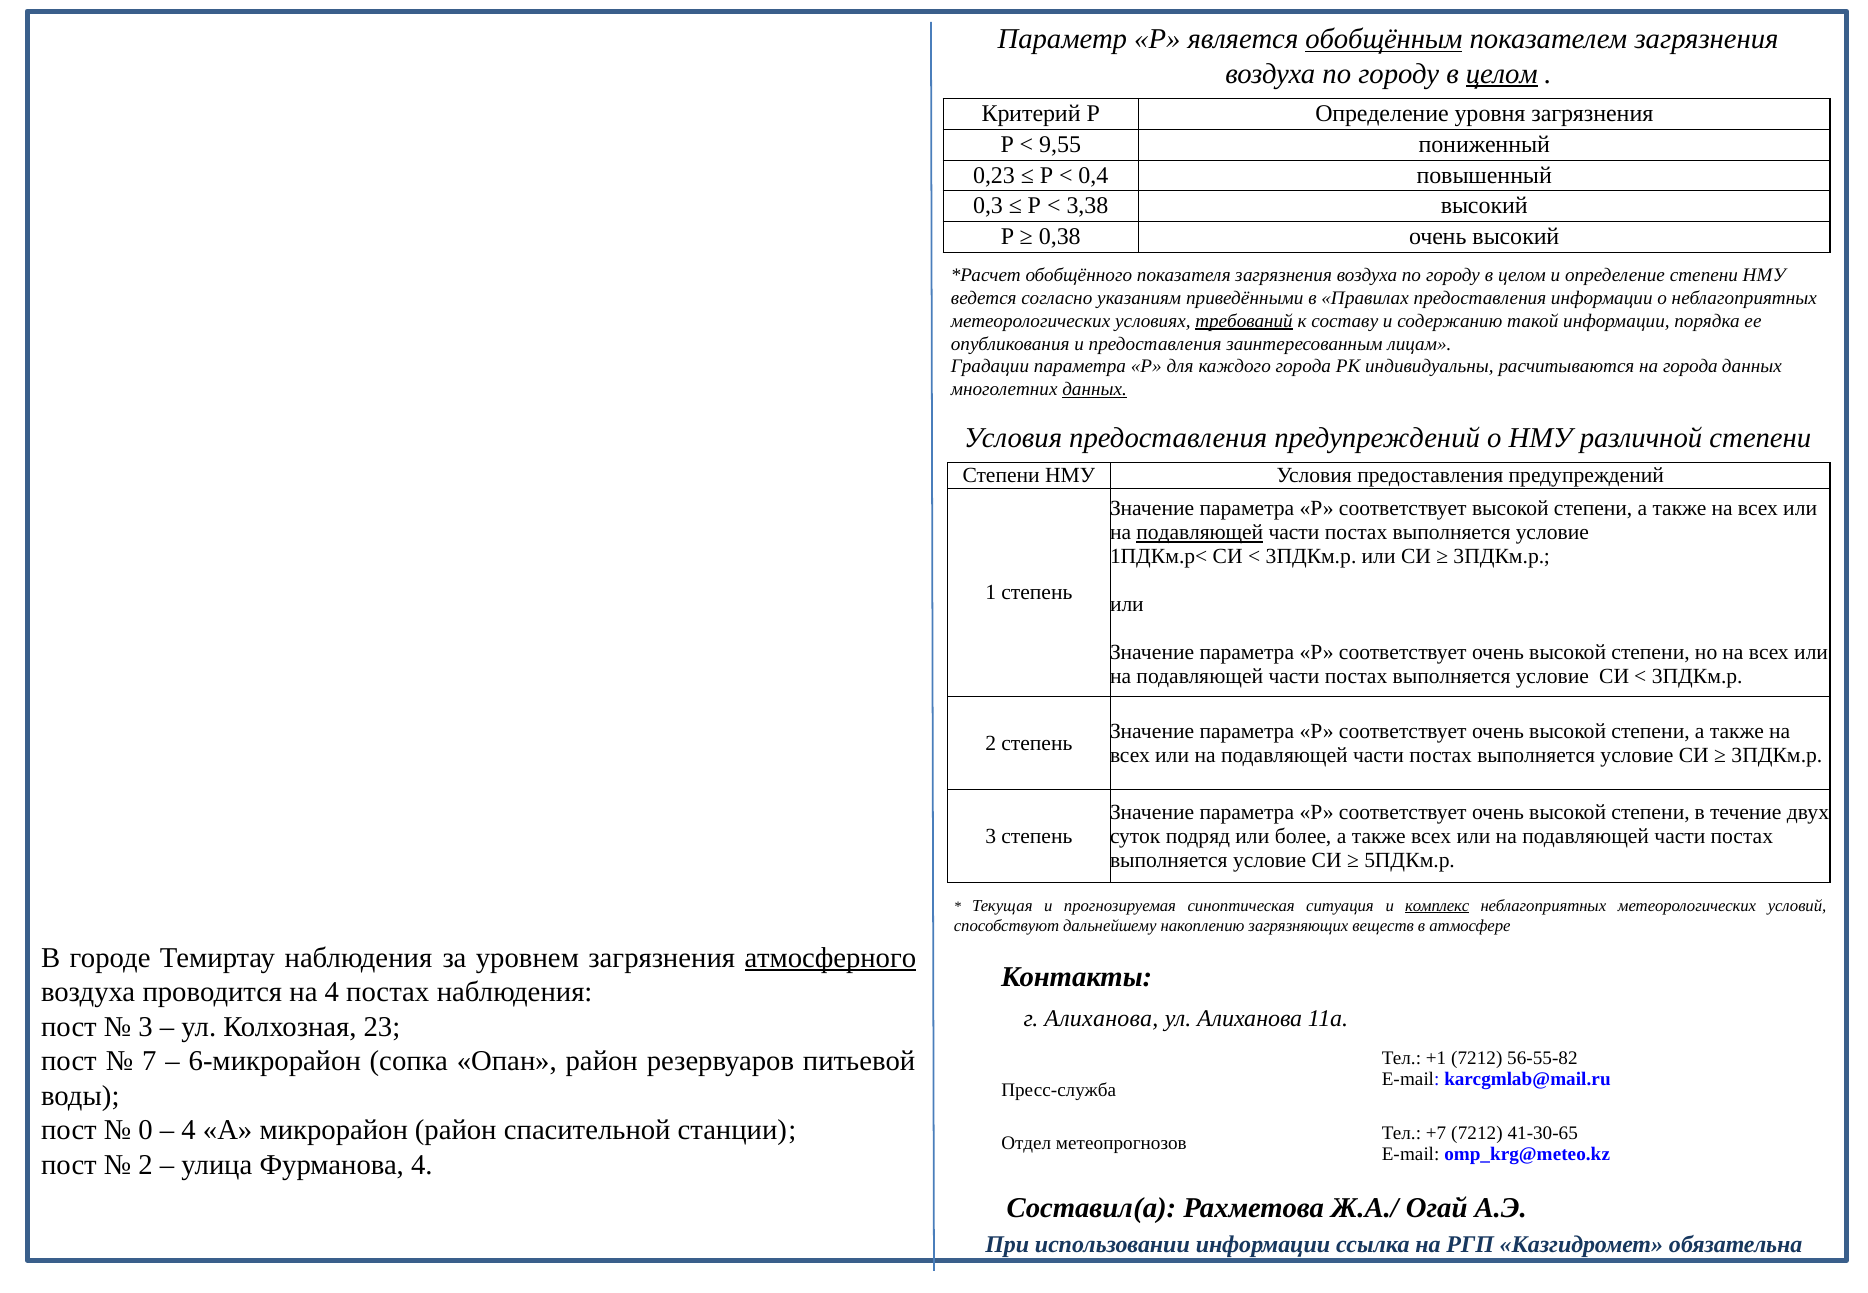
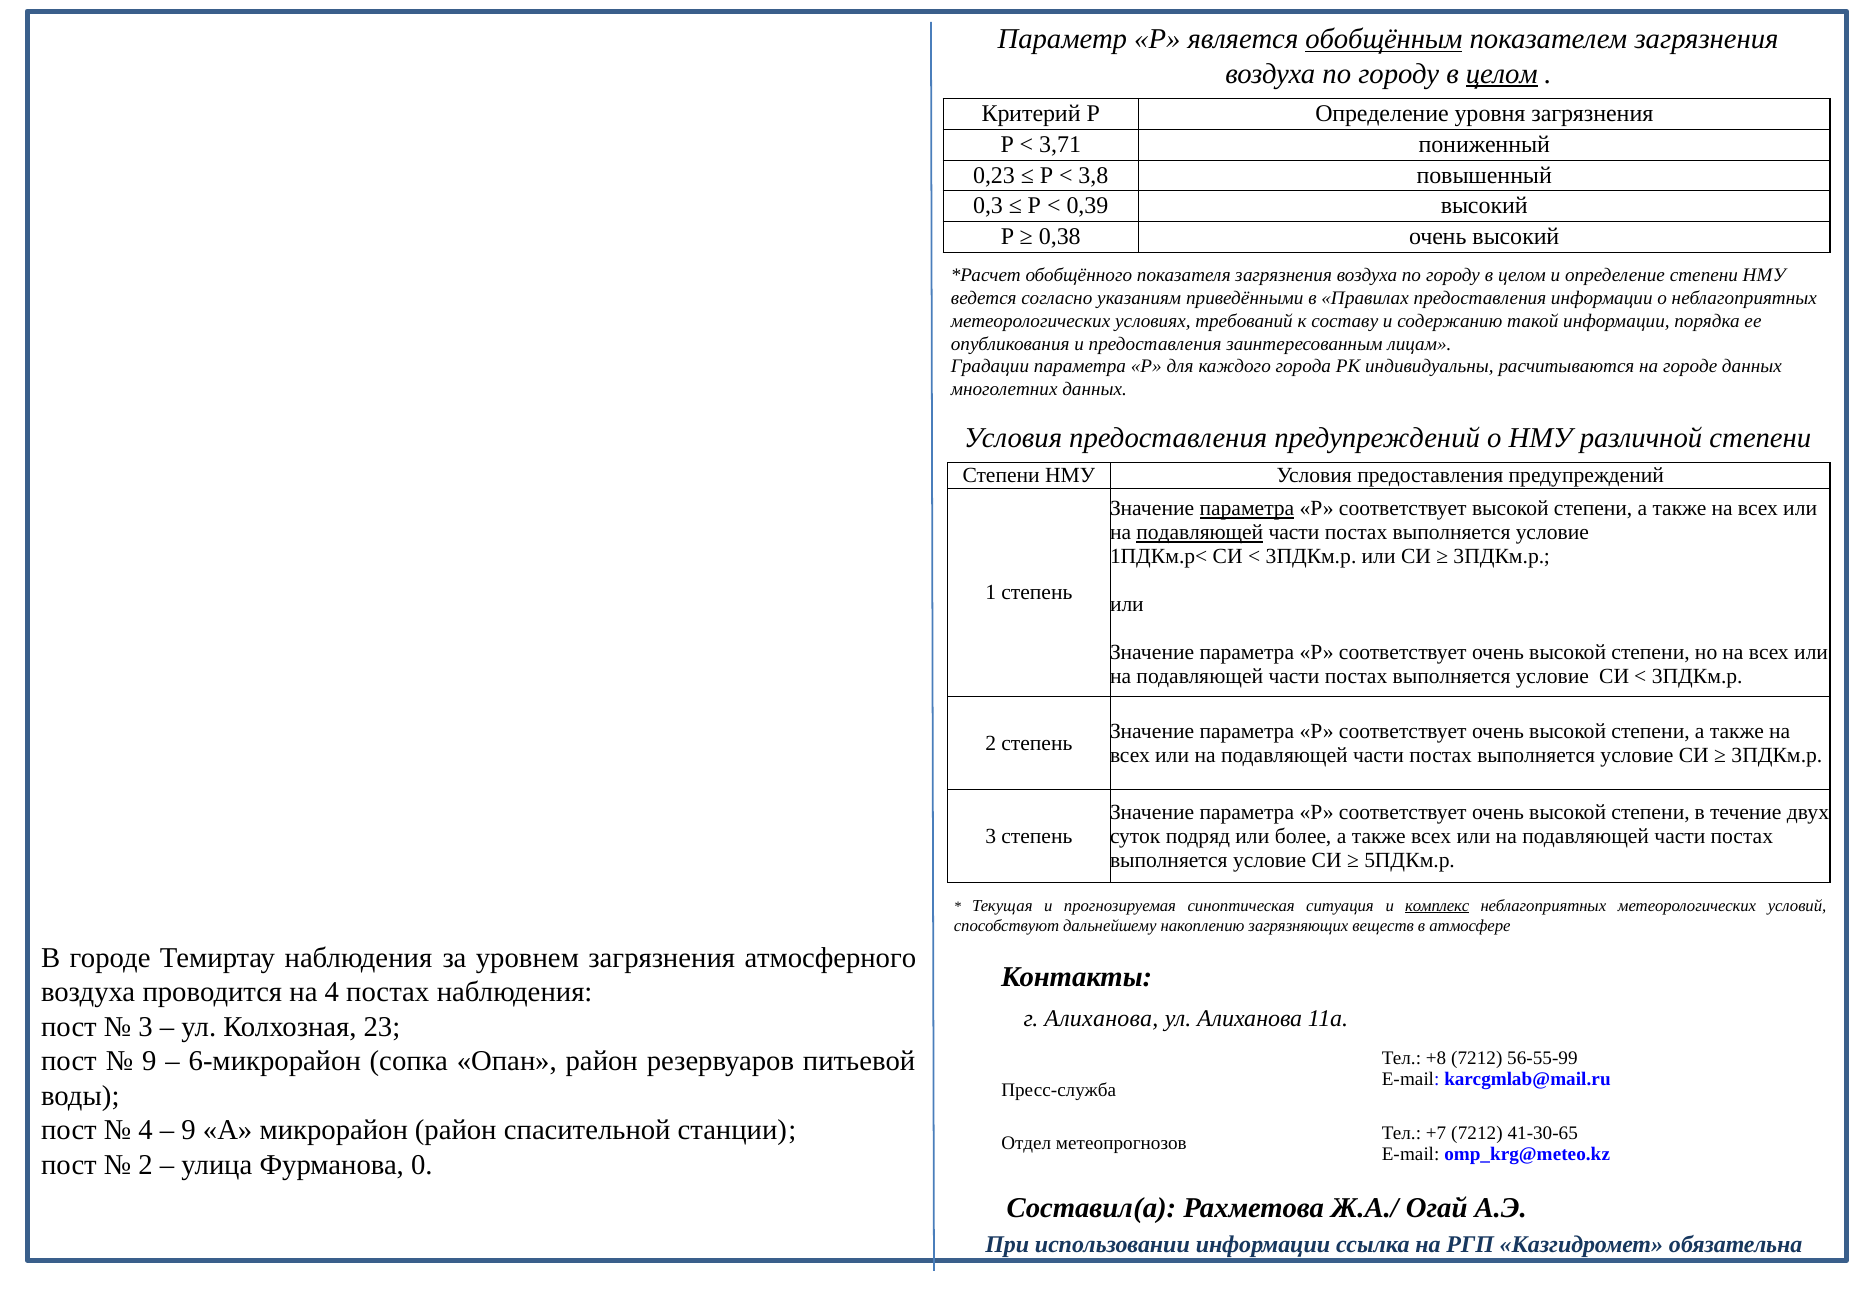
9,55: 9,55 -> 3,71
0,4: 0,4 -> 3,8
3,38: 3,38 -> 0,39
требований underline: present -> none
на города: города -> городе
данных at (1095, 390) underline: present -> none
параметра at (1247, 509) underline: none -> present
атмосферного underline: present -> none
7 at (149, 1061): 7 -> 9
+1: +1 -> +8
56-55-82: 56-55-82 -> 56-55-99
0 at (146, 1130): 0 -> 4
4 at (189, 1130): 4 -> 9
Фурманова 4: 4 -> 0
